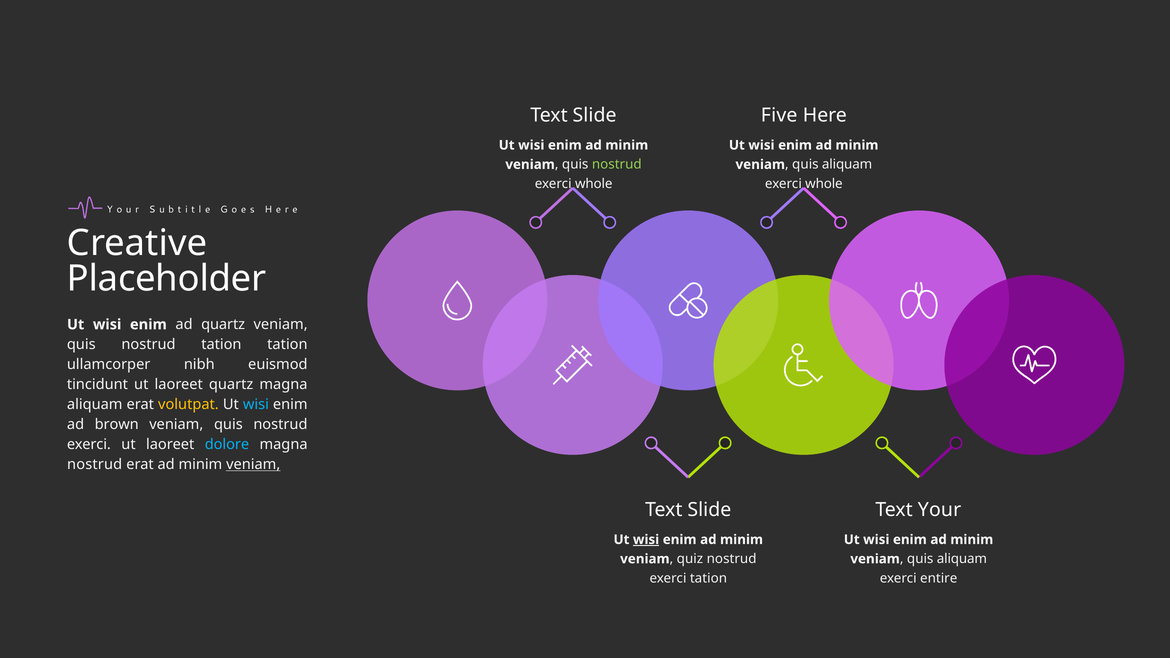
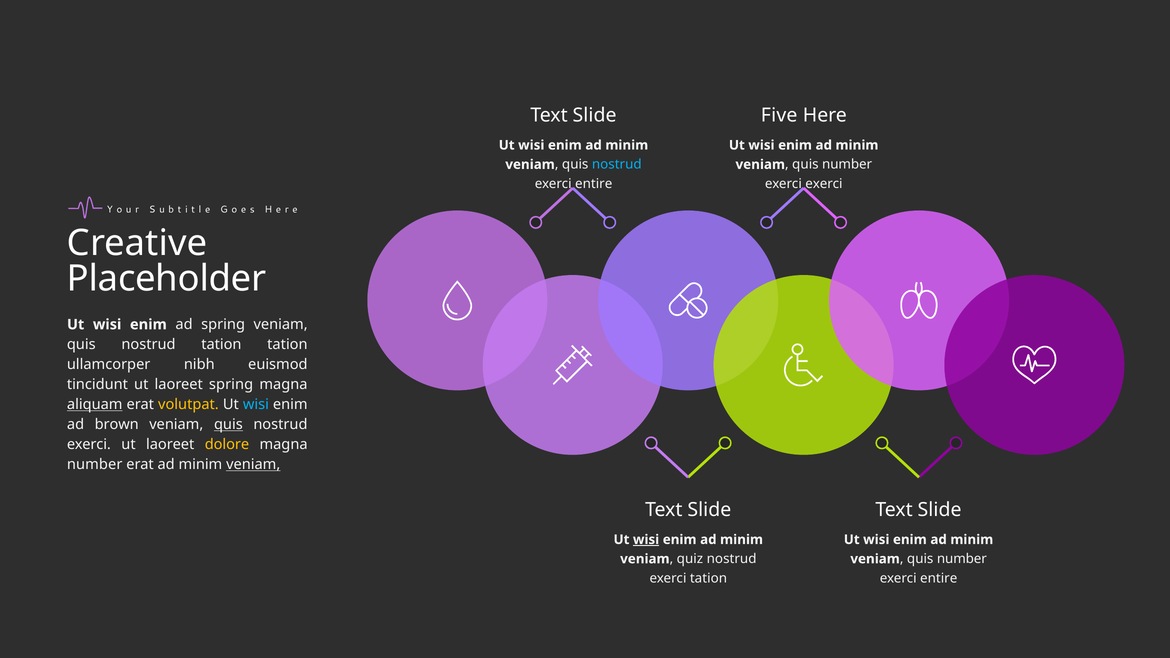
nostrud at (617, 165) colour: light green -> light blue
aliquam at (847, 165): aliquam -> number
whole at (594, 184): whole -> entire
whole at (824, 184): whole -> exerci
ad quartz: quartz -> spring
laoreet quartz: quartz -> spring
aliquam at (95, 405) underline: none -> present
quis at (228, 425) underline: none -> present
dolore colour: light blue -> yellow
nostrud at (95, 465): nostrud -> number
Your at (940, 510): Your -> Slide
aliquam at (962, 559): aliquam -> number
